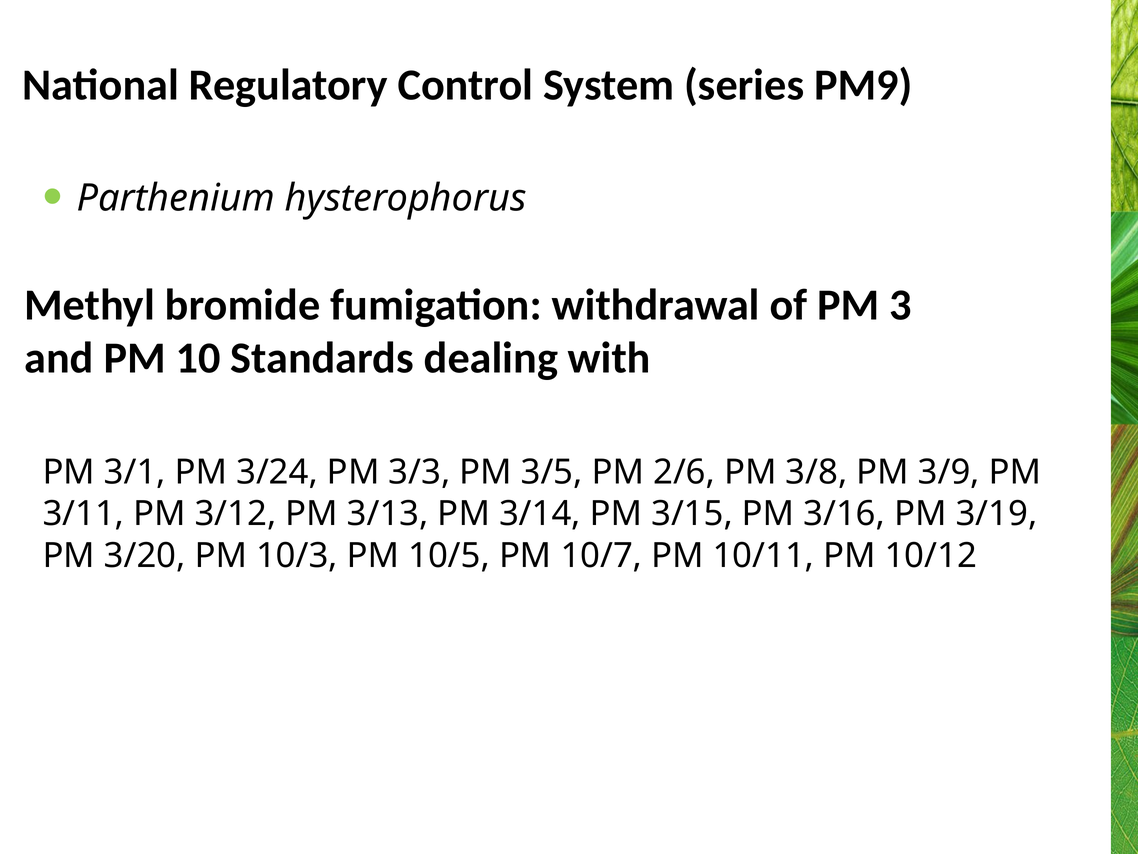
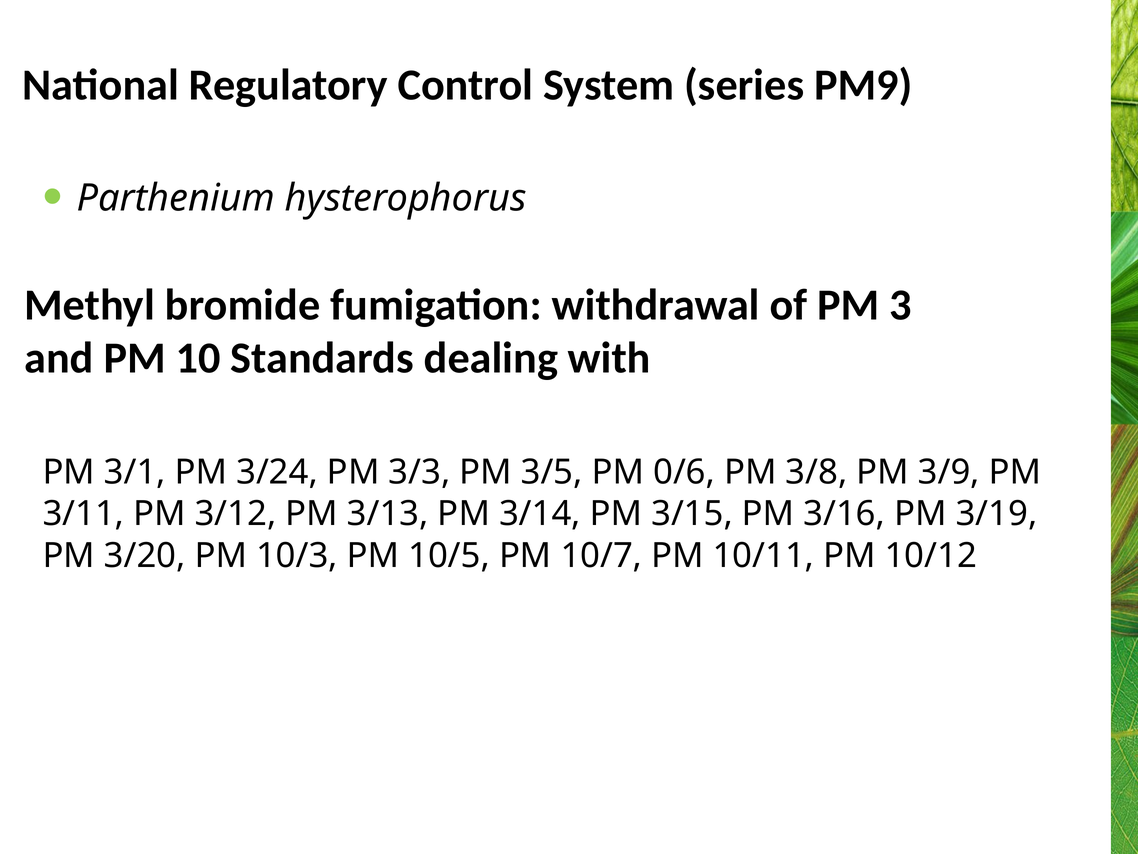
2/6: 2/6 -> 0/6
